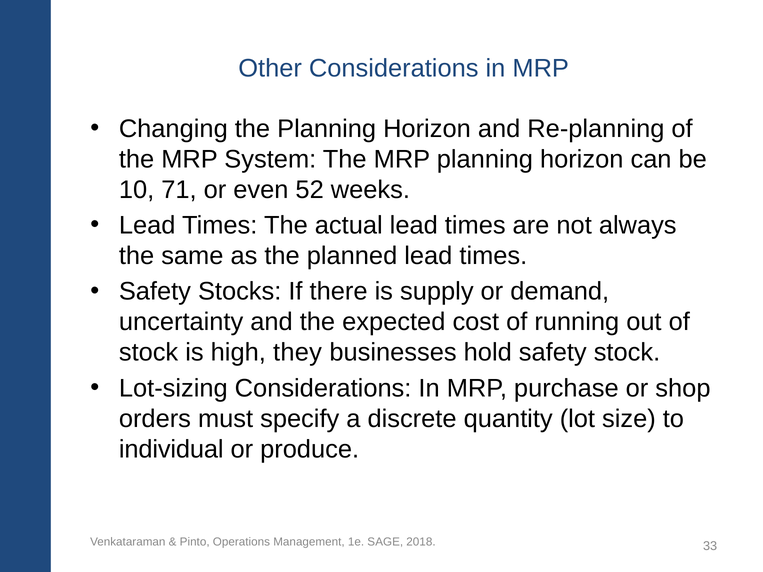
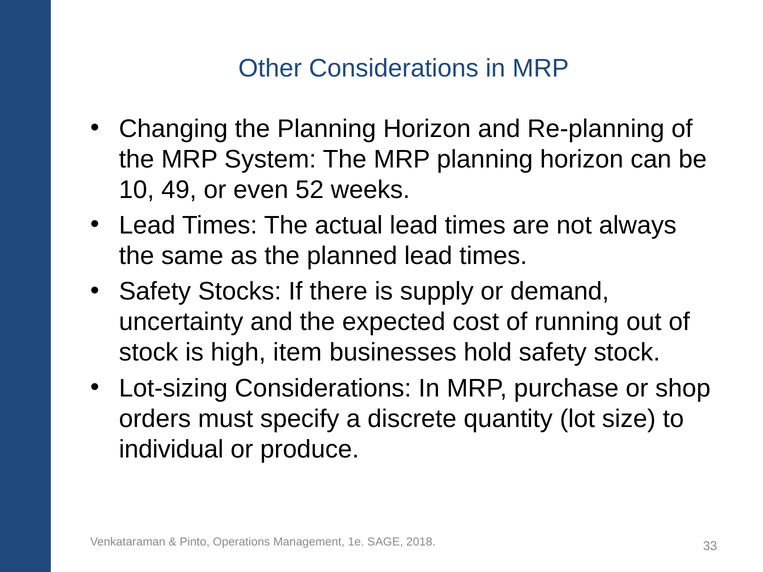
71: 71 -> 49
they: they -> item
